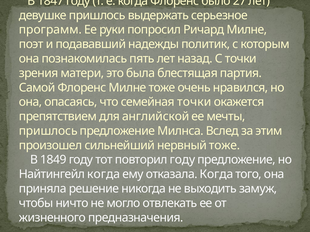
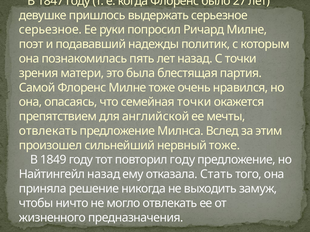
программ at (50, 30): программ -> серьезное
пришлось at (48, 131): пришлось -> отвлекать
Найтингейл когда: когда -> назад
отказала Когда: Когда -> Стать
